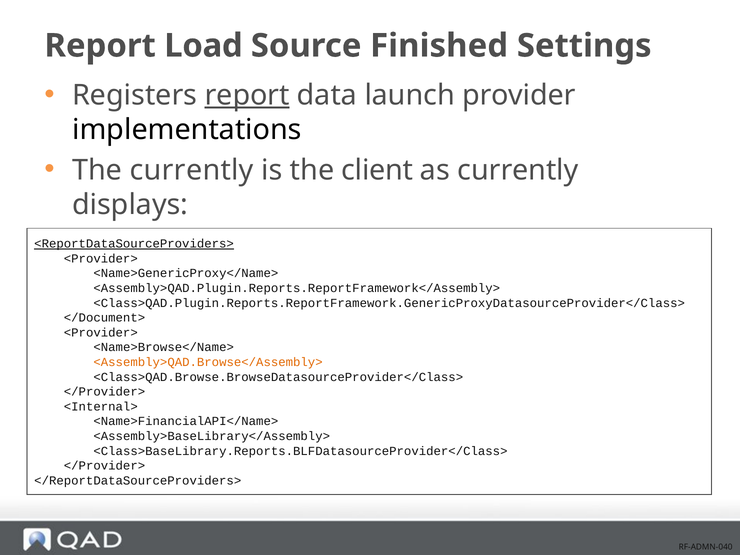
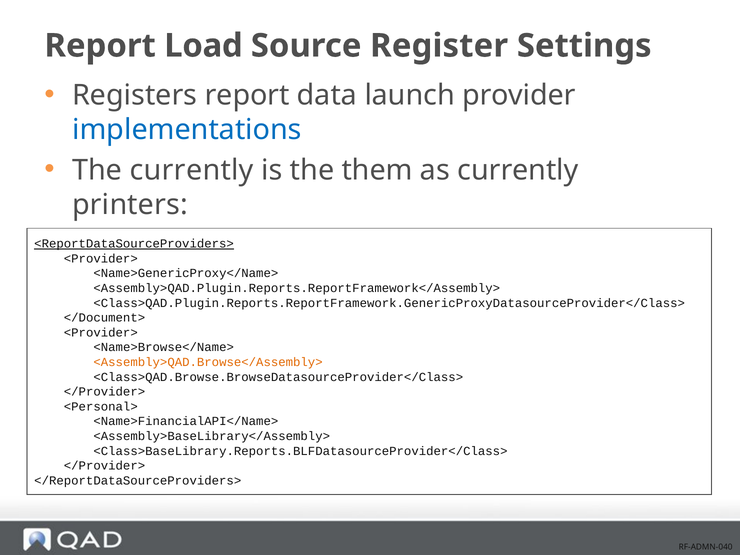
Finished: Finished -> Register
report at (247, 95) underline: present -> none
implementations colour: black -> blue
client: client -> them
displays: displays -> printers
<Internal>: <Internal> -> <Personal>
